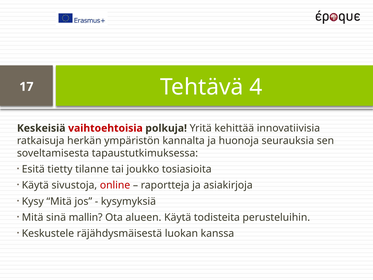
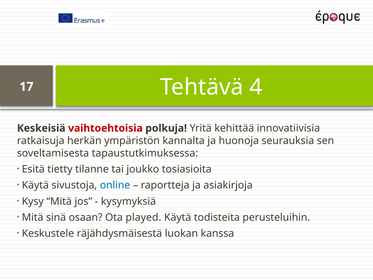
online colour: red -> blue
mallin: mallin -> osaan
alueen: alueen -> played
